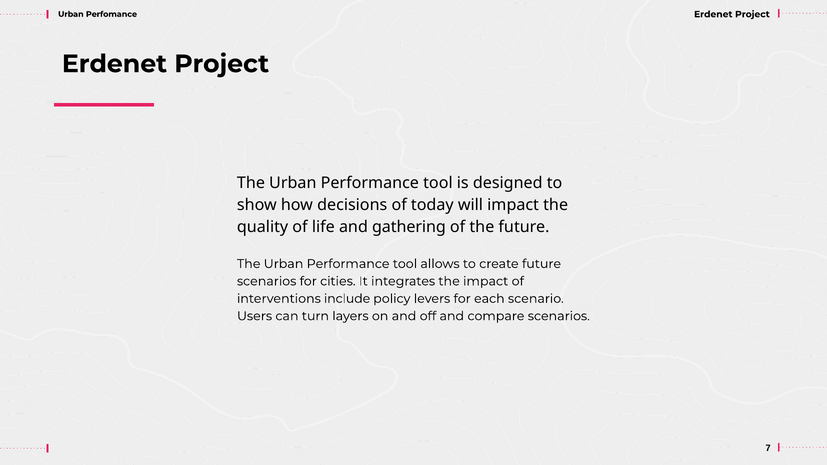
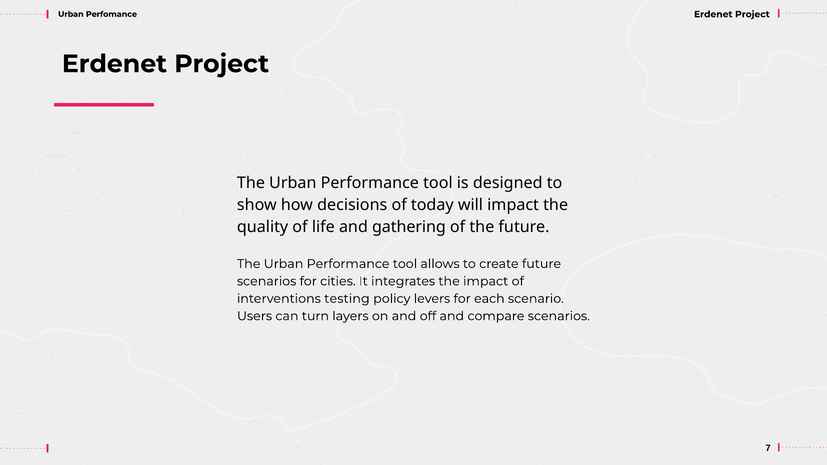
include: include -> testing
